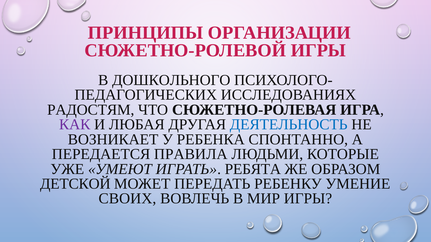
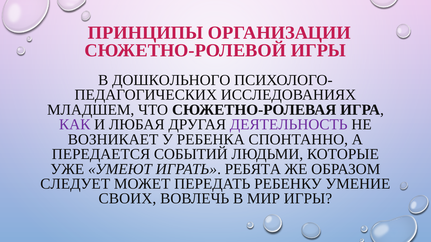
РАДОСТЯМ: РАДОСТЯМ -> МЛАДШЕМ
ДЕЯТЕЛЬНОСТЬ colour: blue -> purple
ПРАВИЛА: ПРАВИЛА -> СОБЫТИЙ
ДЕТСКОЙ: ДЕТСКОЙ -> СЛЕДУЕТ
